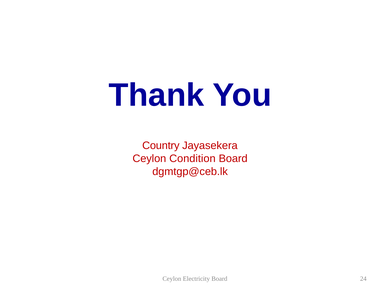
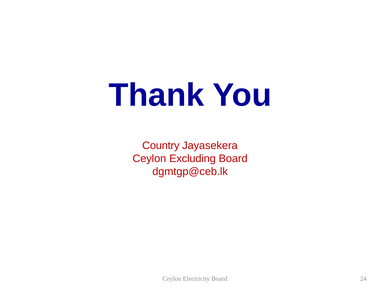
Condition: Condition -> Excluding
